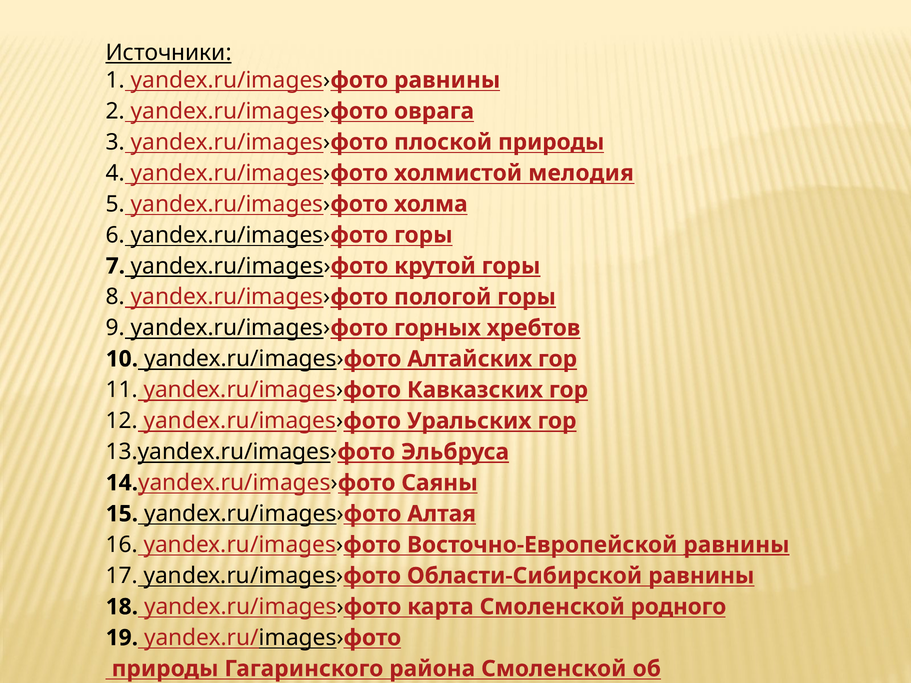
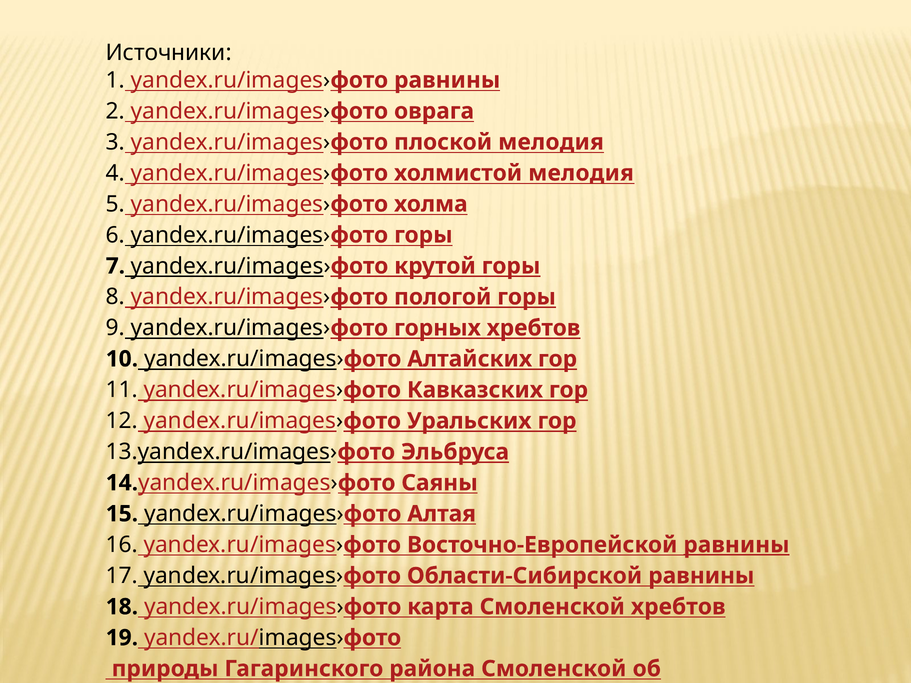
Источники underline: present -> none
плоской природы: природы -> мелодия
Смоленской родного: родного -> хребтов
